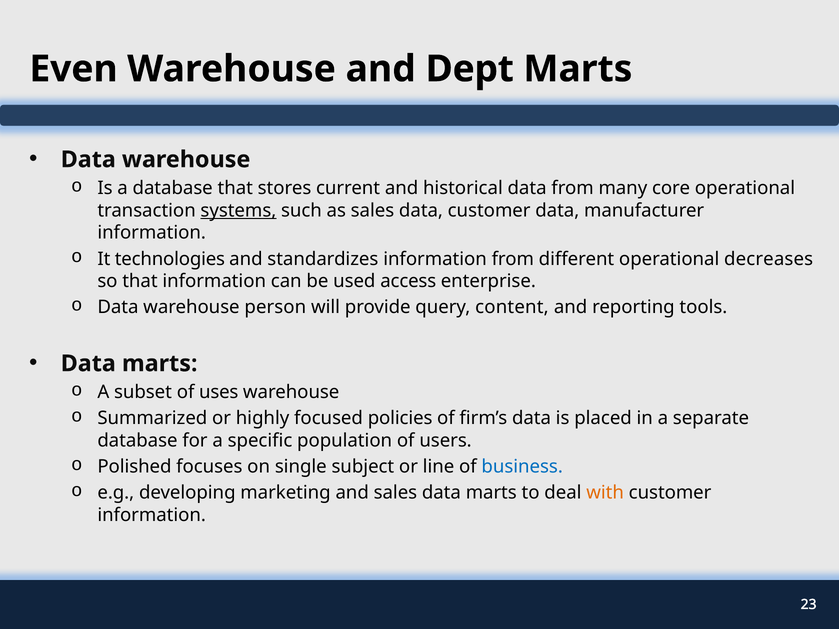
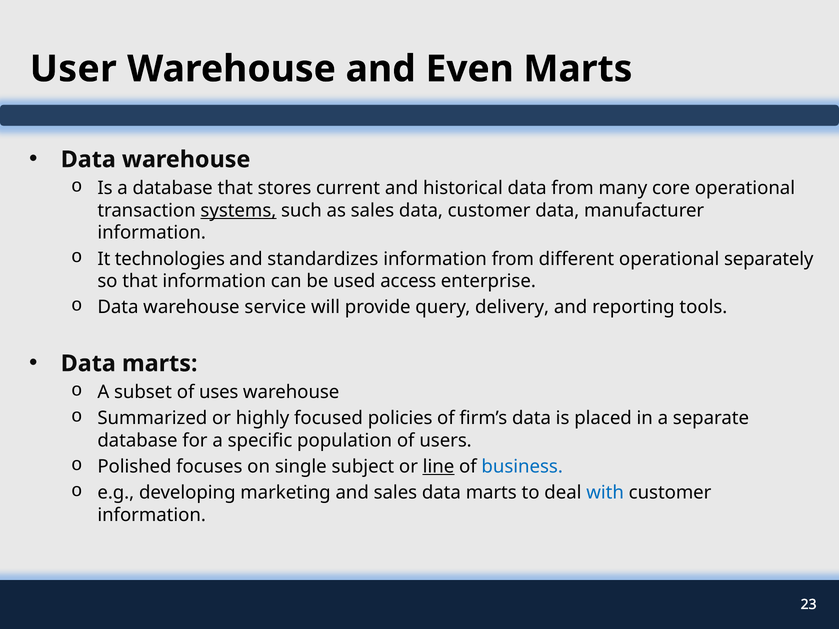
Even: Even -> User
Dept: Dept -> Even
decreases: decreases -> separately
person: person -> service
content: content -> delivery
line underline: none -> present
with colour: orange -> blue
